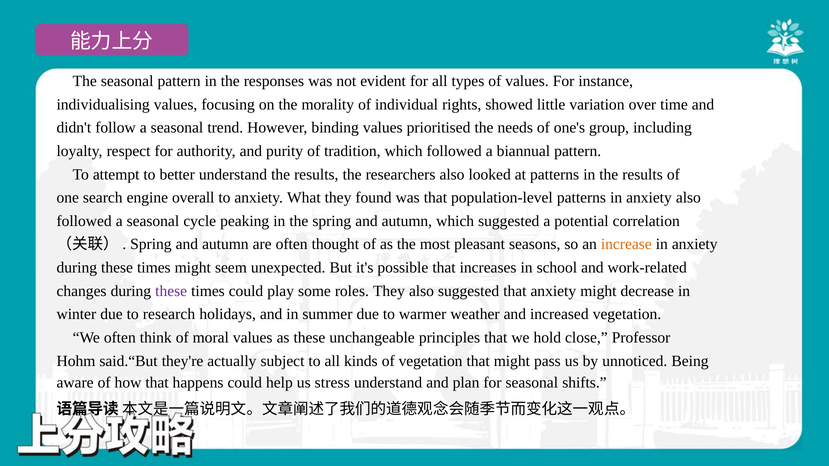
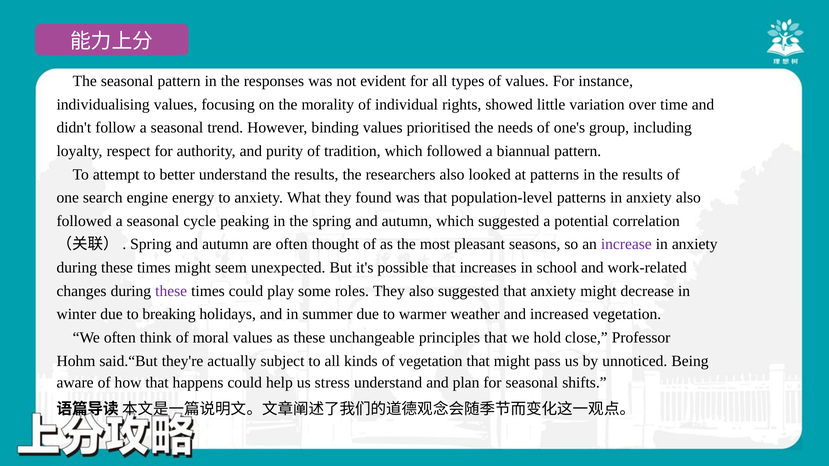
overall: overall -> energy
increase colour: orange -> purple
research: research -> breaking
